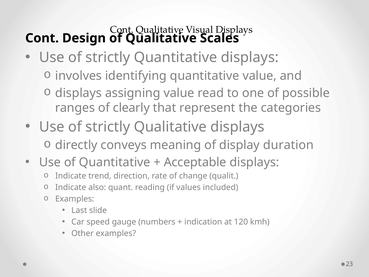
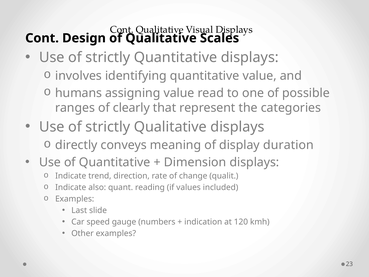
displays at (79, 93): displays -> humans
Acceptable: Acceptable -> Dimension
